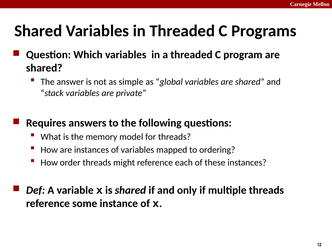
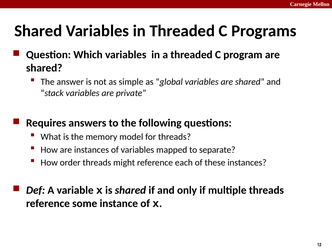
ordering: ordering -> separate
